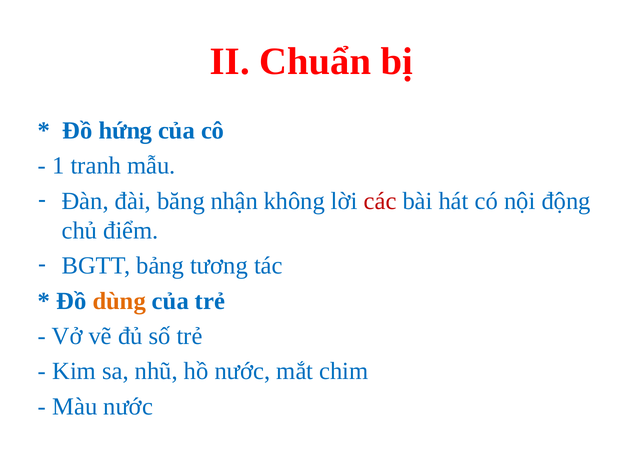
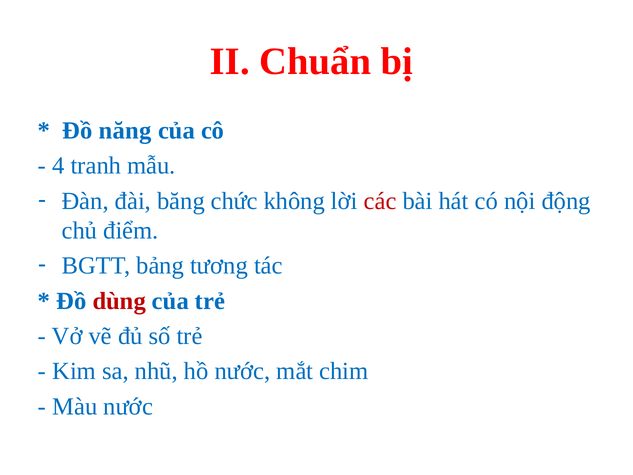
hứng: hứng -> năng
1: 1 -> 4
nhận: nhận -> chức
dùng colour: orange -> red
